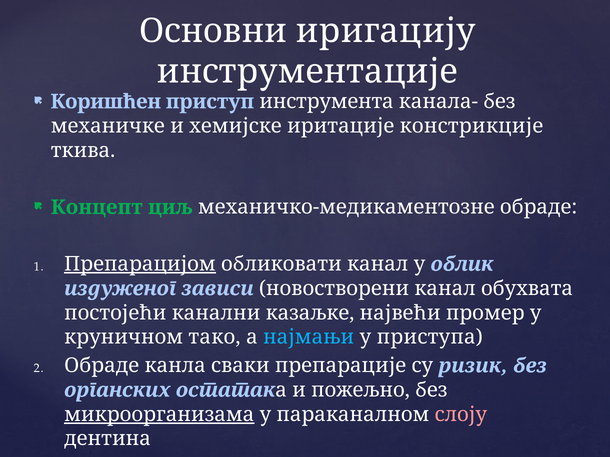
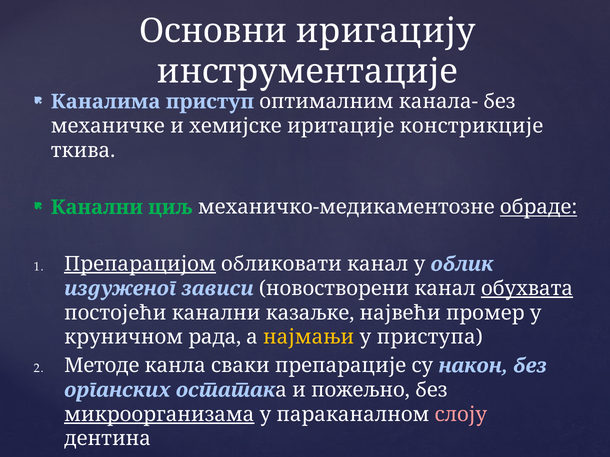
Коришћен: Коришћен -> Каналима
инструмента: инструмента -> оптималним
Концепт at (97, 207): Концепт -> Канални
обраде at (539, 207) underline: none -> present
обухвата underline: none -> present
тако: тако -> рада
најмањи colour: light blue -> yellow
Обраде at (102, 366): Обраде -> Методе
ризик: ризик -> након
